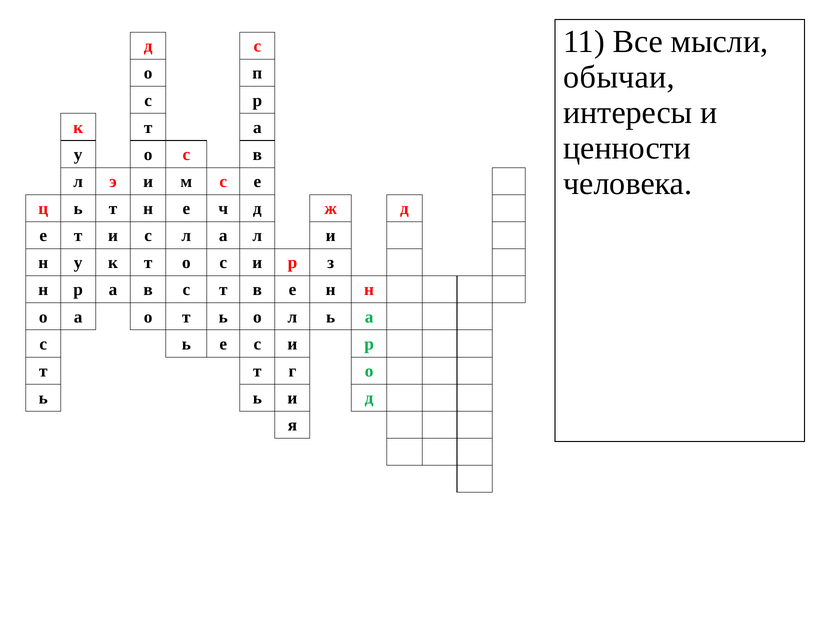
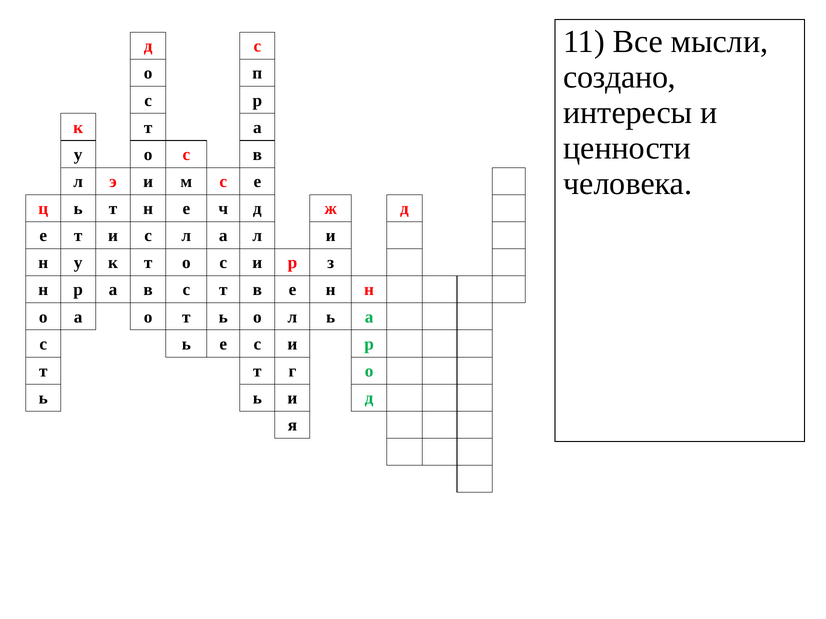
обычаи: обычаи -> создано
